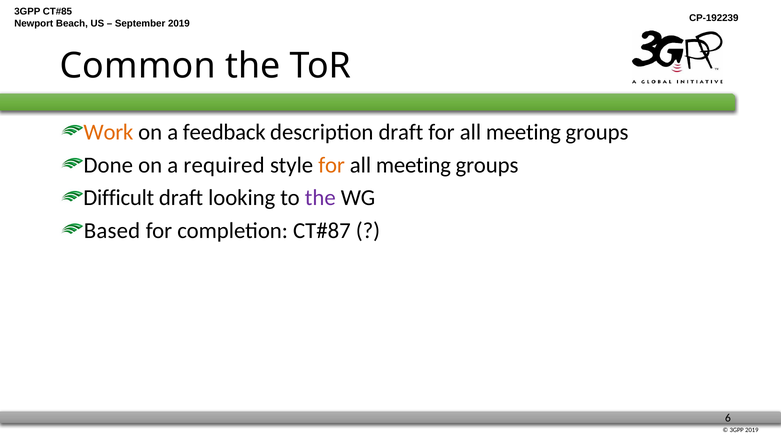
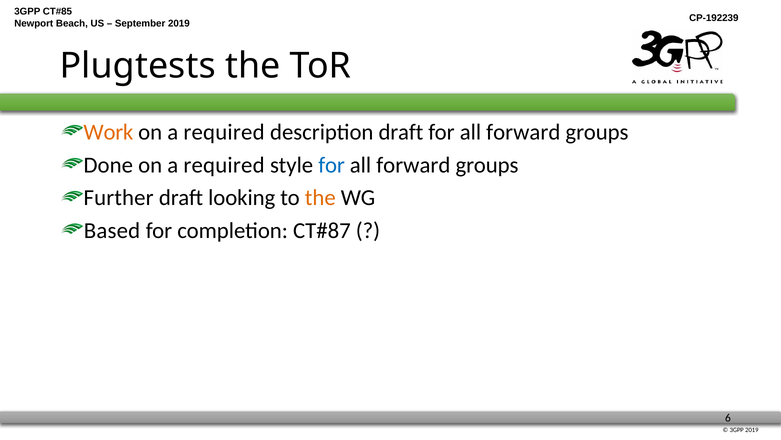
Common: Common -> Plugtests
feedback at (224, 132): feedback -> required
meeting at (523, 132): meeting -> forward
for at (332, 165) colour: orange -> blue
meeting at (413, 165): meeting -> forward
Difficult: Difficult -> Further
the at (320, 198) colour: purple -> orange
